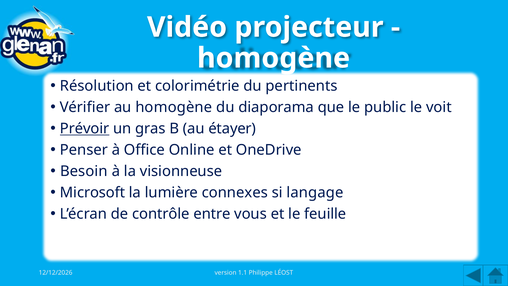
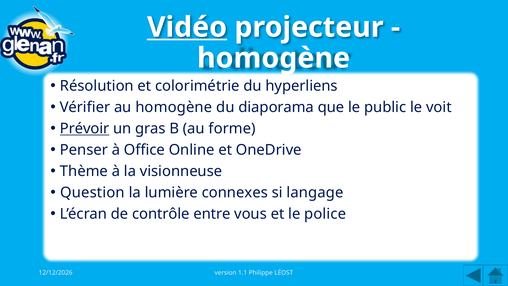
Vidéo underline: none -> present
pertinents: pertinents -> hyperliens
étayer: étayer -> forme
Besoin: Besoin -> Thème
Microsoft: Microsoft -> Question
feuille: feuille -> police
